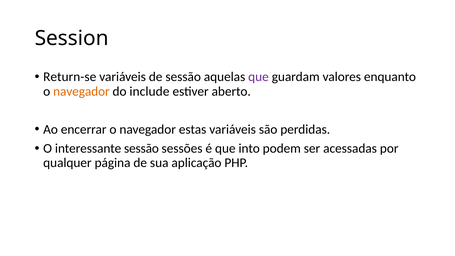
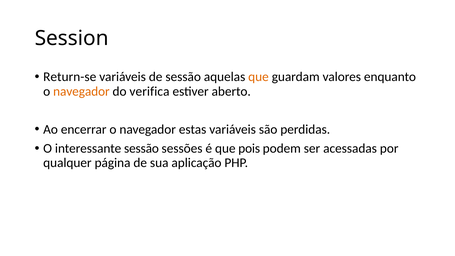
que at (259, 77) colour: purple -> orange
include: include -> verifica
into: into -> pois
